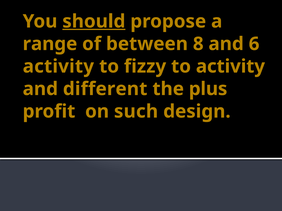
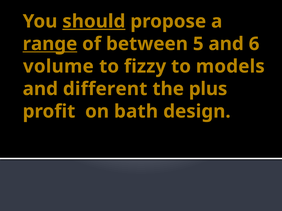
range underline: none -> present
8: 8 -> 5
activity at (58, 67): activity -> volume
to activity: activity -> models
such: such -> bath
